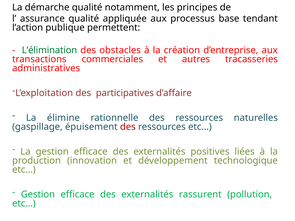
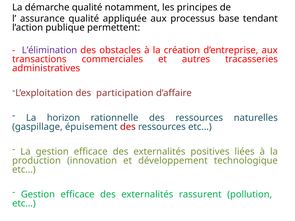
L’élimination colour: green -> purple
participatives: participatives -> participation
élimine: élimine -> horizon
